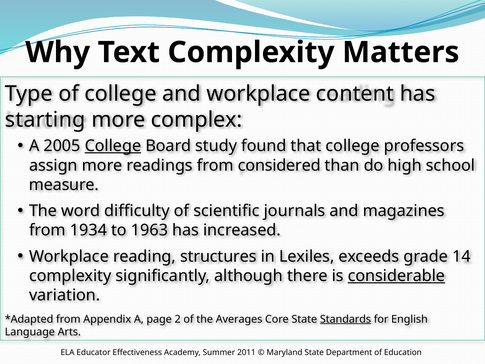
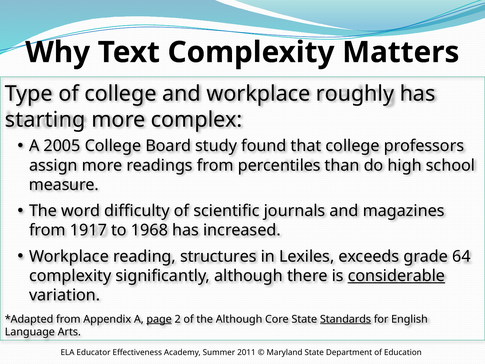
content: content -> roughly
College at (113, 146) underline: present -> none
considered: considered -> percentiles
1934: 1934 -> 1917
1963: 1963 -> 1968
14: 14 -> 64
page underline: none -> present
the Averages: Averages -> Although
